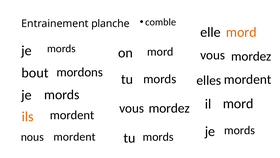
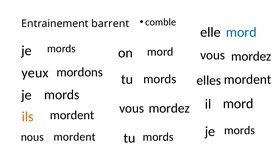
planche: planche -> barrent
mord at (241, 32) colour: orange -> blue
bout: bout -> yeux
